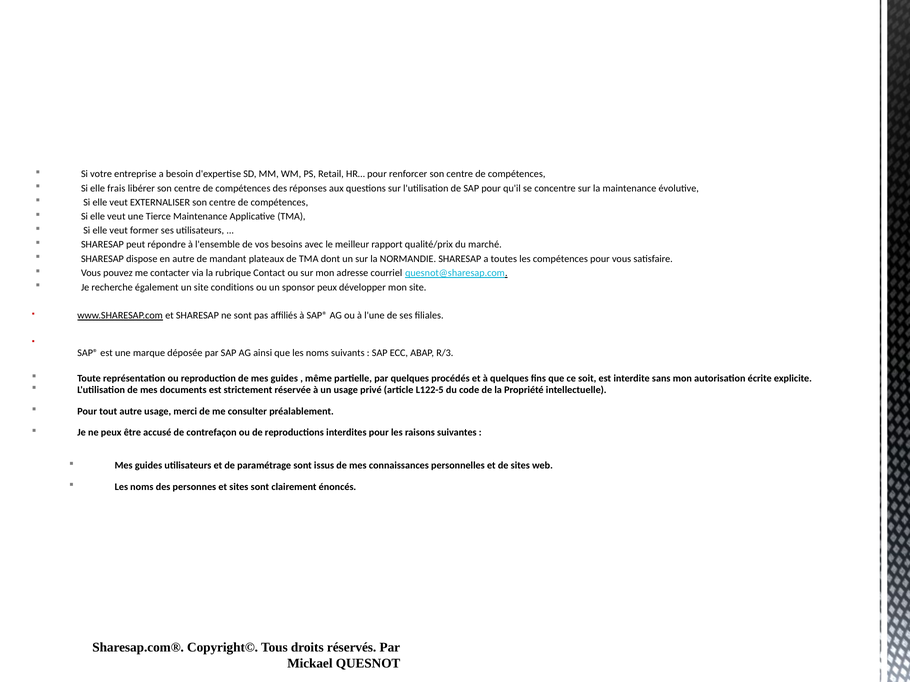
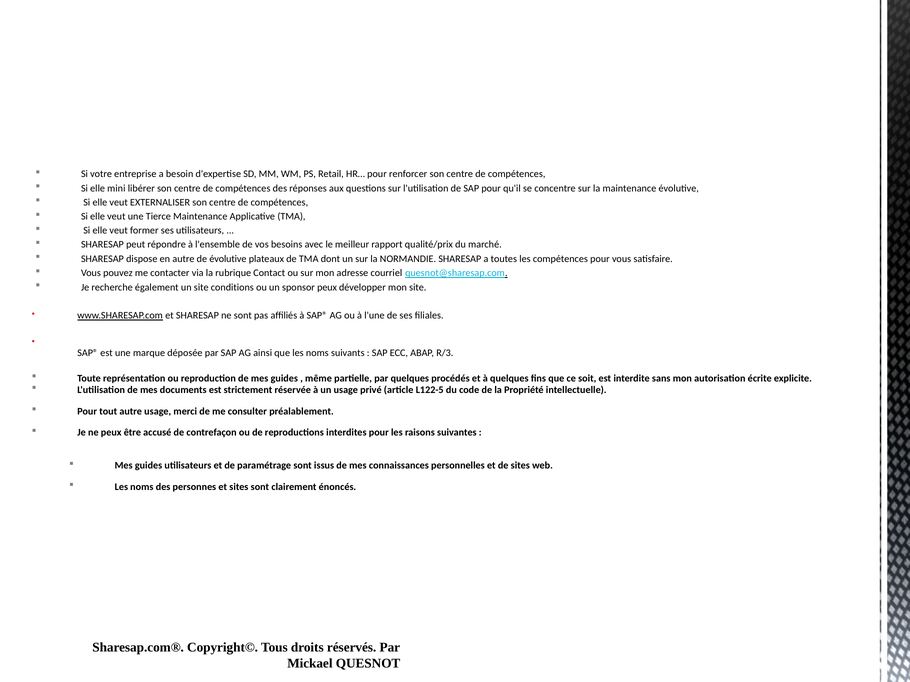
frais: frais -> mini
de mandant: mandant -> évolutive
